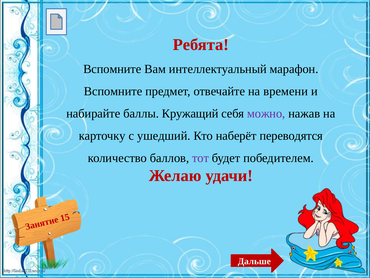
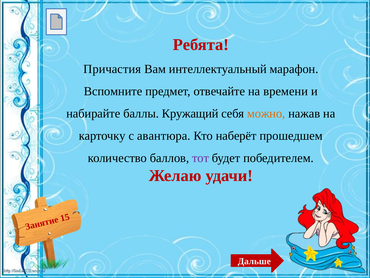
Вспомните at (112, 69): Вспомните -> Причастия
можно colour: purple -> orange
ушедший: ушедший -> авантюра
переводятся: переводятся -> прошедшем
